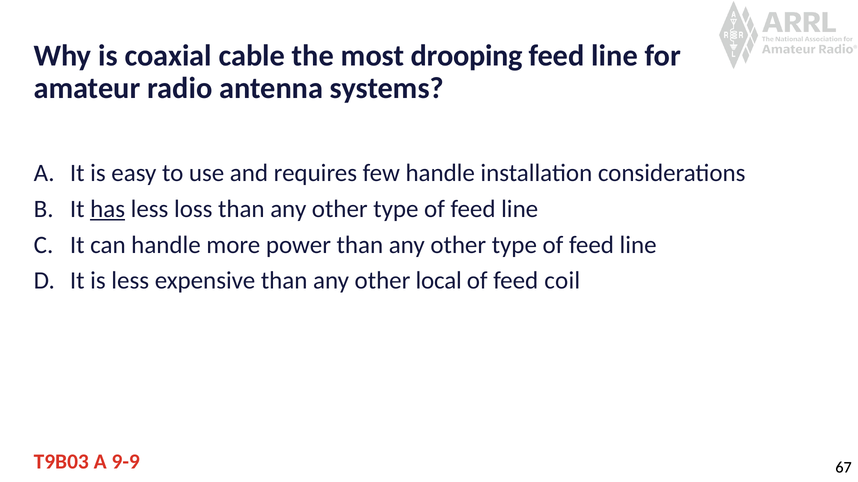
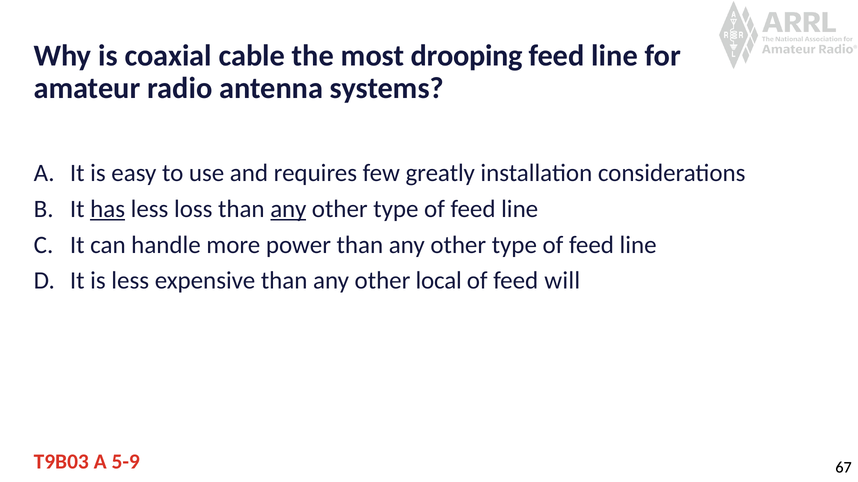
few handle: handle -> greatly
any at (288, 209) underline: none -> present
coil: coil -> will
9-9: 9-9 -> 5-9
